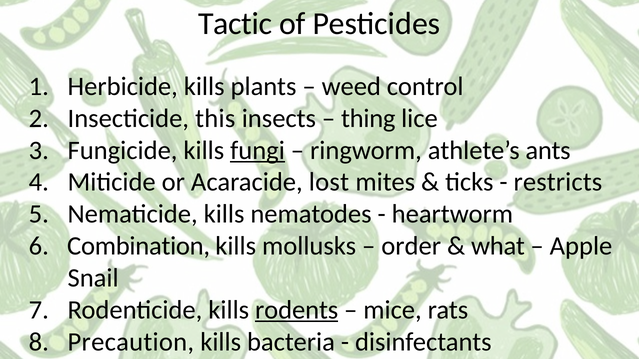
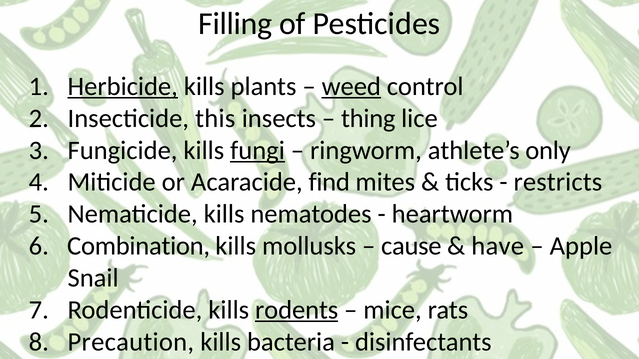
Tactic: Tactic -> Filling
Herbicide underline: none -> present
weed underline: none -> present
ants: ants -> only
lost: lost -> find
order: order -> cause
what: what -> have
